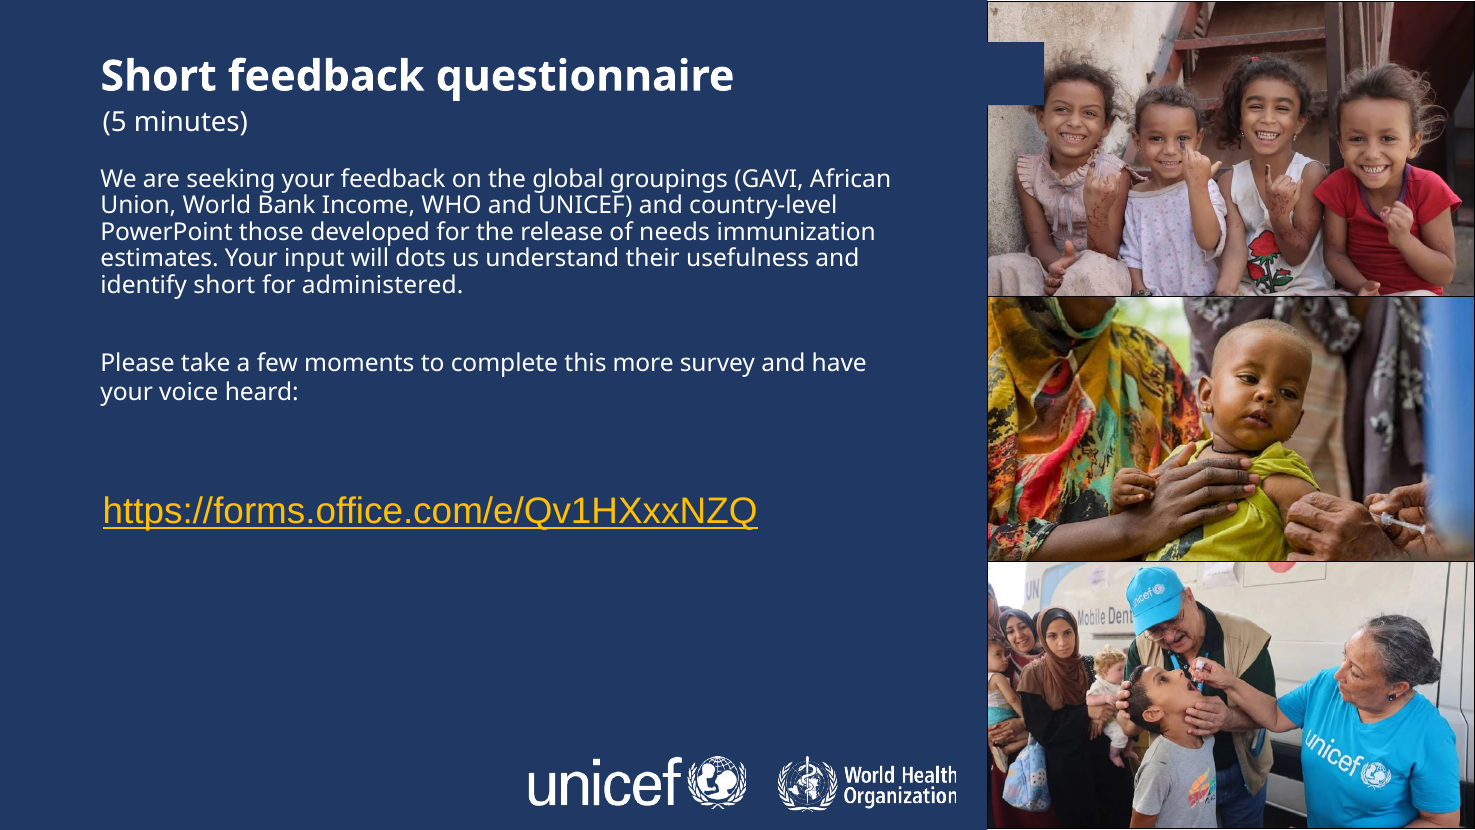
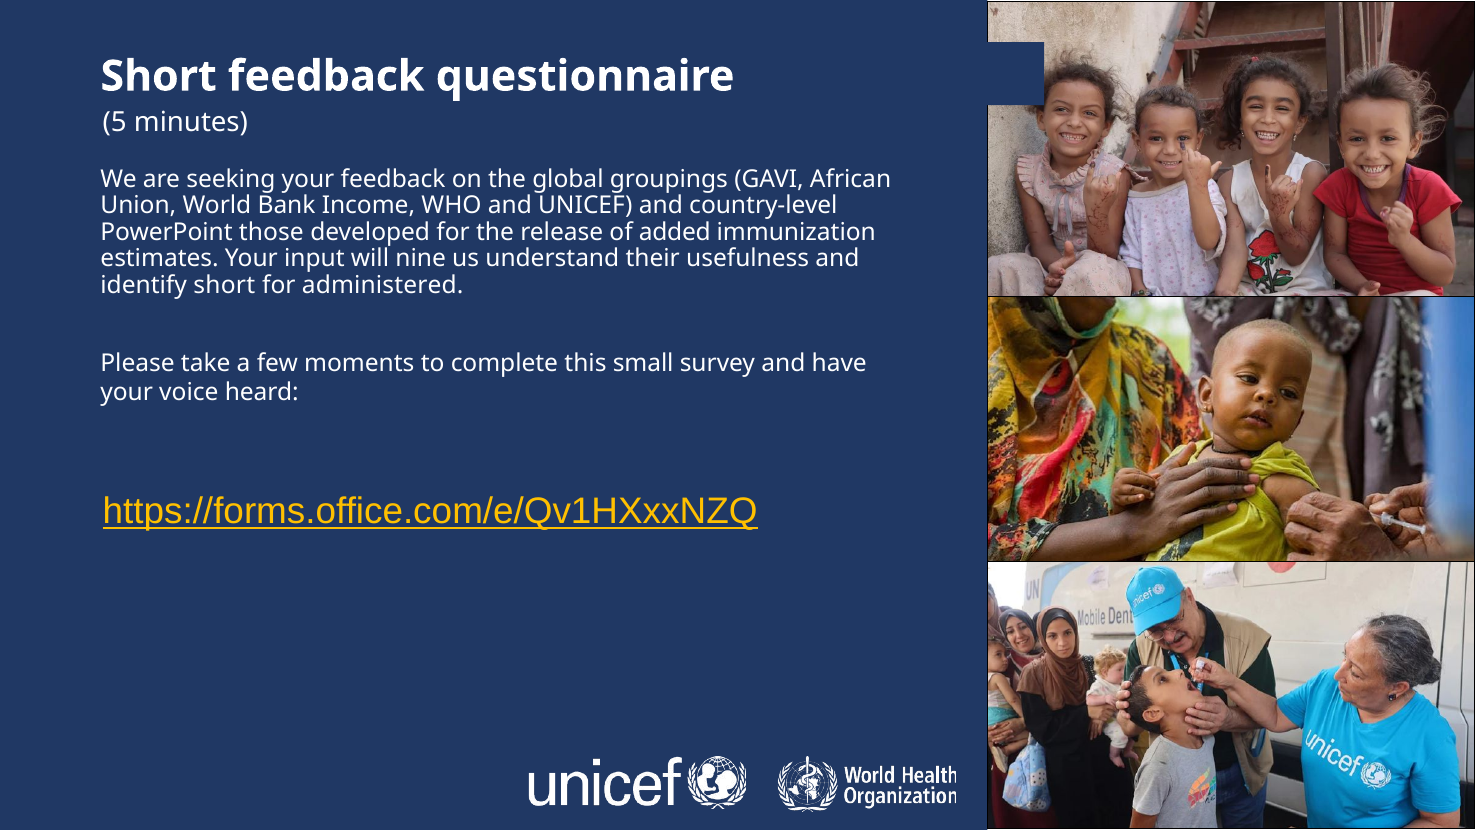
needs: needs -> added
dots: dots -> nine
more: more -> small
